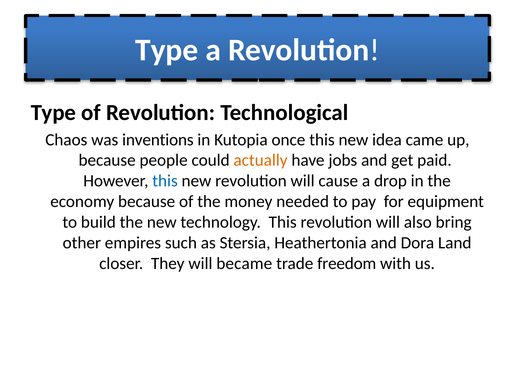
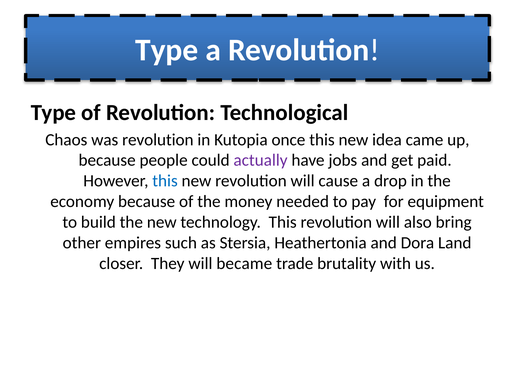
was inventions: inventions -> revolution
actually colour: orange -> purple
freedom: freedom -> brutality
